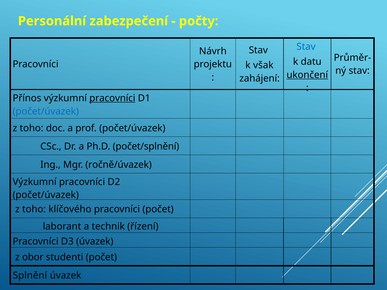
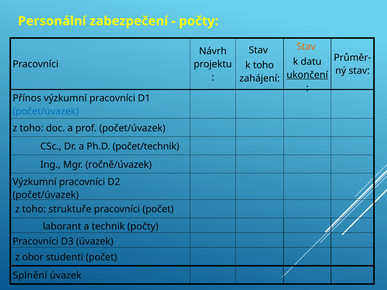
Stav at (306, 47) colour: blue -> orange
k však: však -> toho
pracovníci at (112, 98) underline: present -> none
počet/splnění: počet/splnění -> počet/technik
klíčového: klíčového -> struktuře
technik řízení: řízení -> počty
